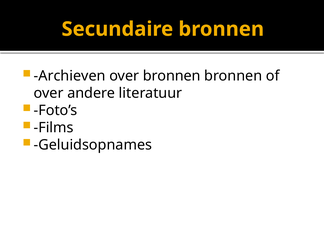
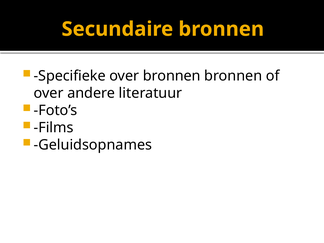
Archieven: Archieven -> Specifieke
